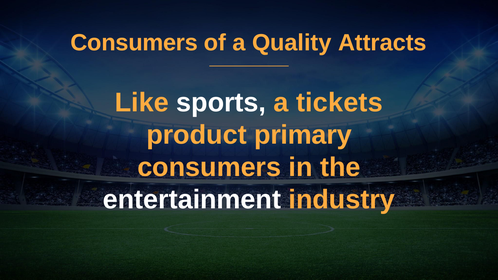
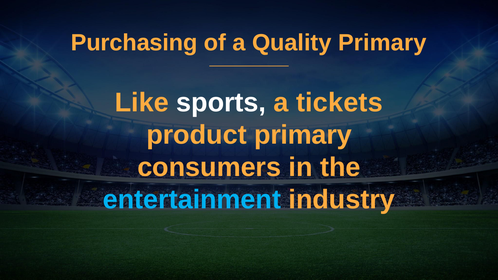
Consumers at (134, 43): Consumers -> Purchasing
Quality Attracts: Attracts -> Primary
entertainment colour: white -> light blue
